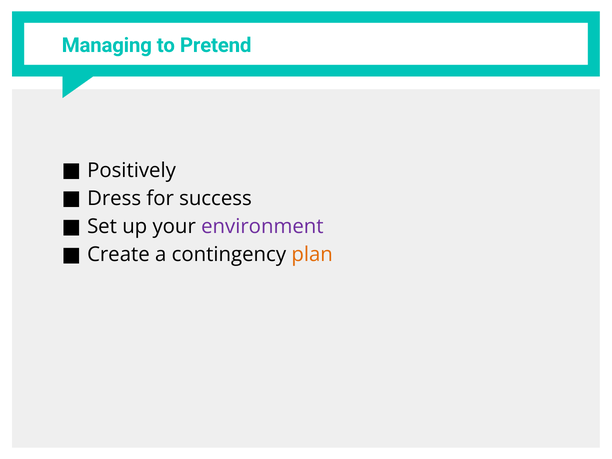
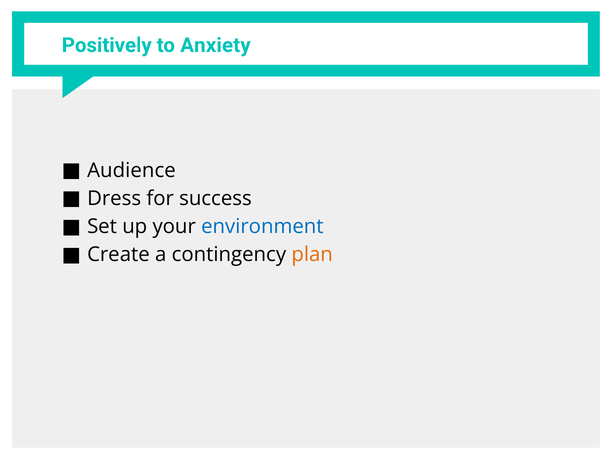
Managing: Managing -> Positively
Pretend: Pretend -> Anxiety
Positively: Positively -> Audience
environment colour: purple -> blue
